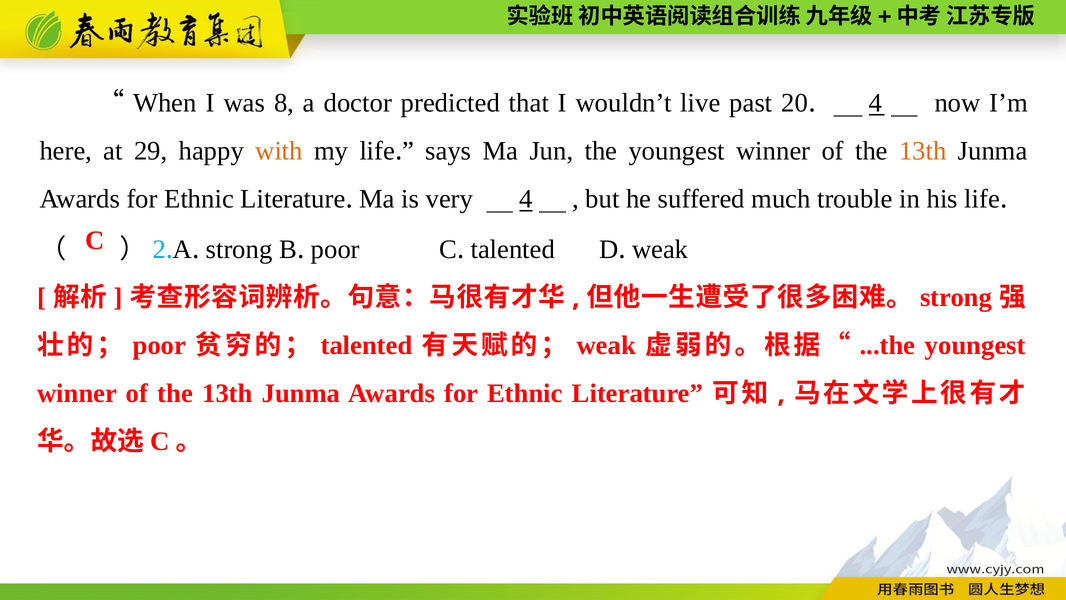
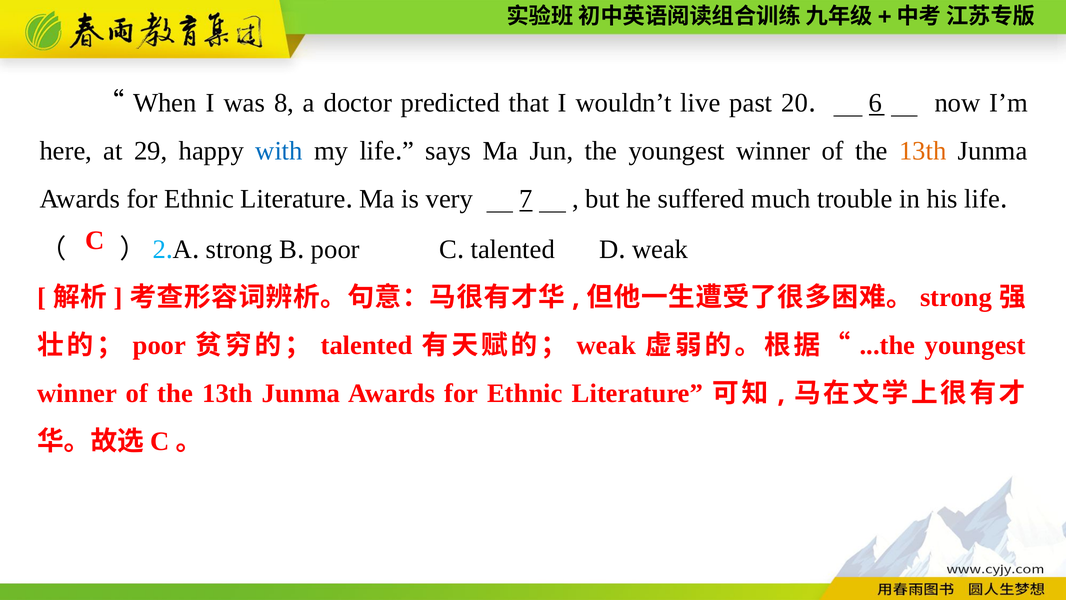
4 at (876, 103): 4 -> 6
with colour: orange -> blue
very 4: 4 -> 7
